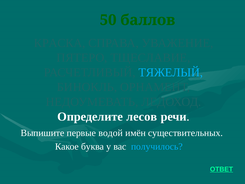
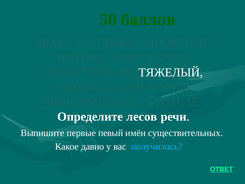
ТЯЖЕЛЫЙ colour: light blue -> white
водой: водой -> певый
буква: буква -> давно
